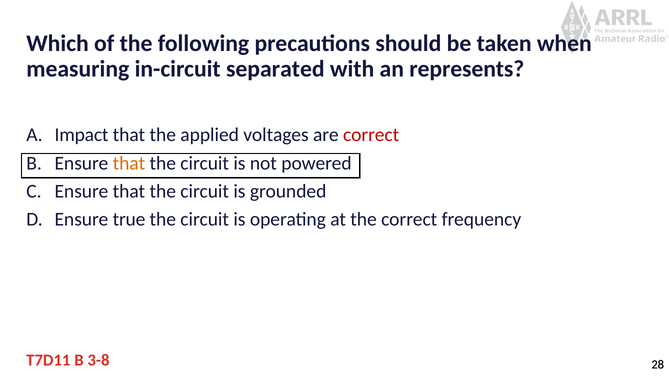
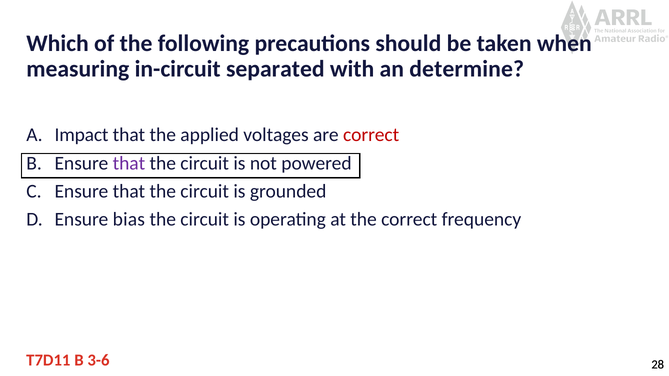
represents: represents -> determine
that at (129, 163) colour: orange -> purple
true: true -> bias
3-8: 3-8 -> 3-6
